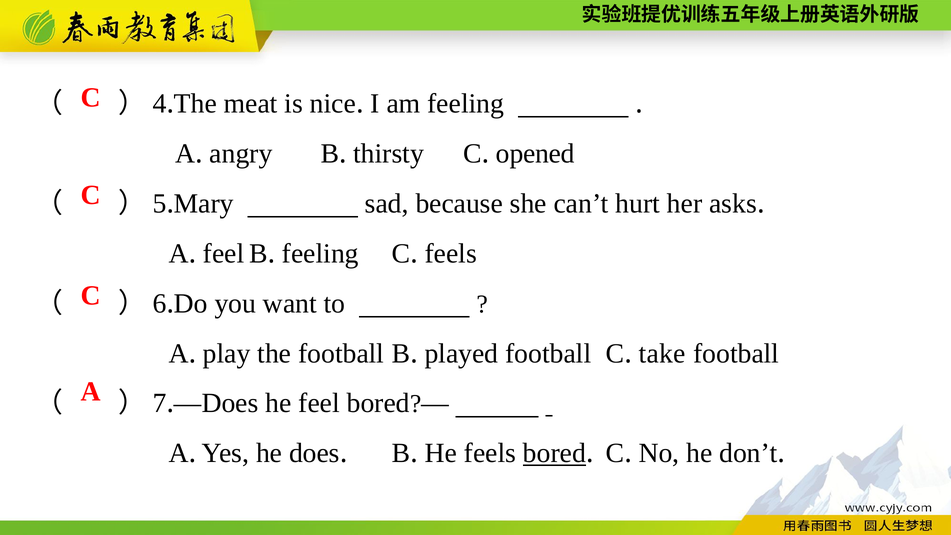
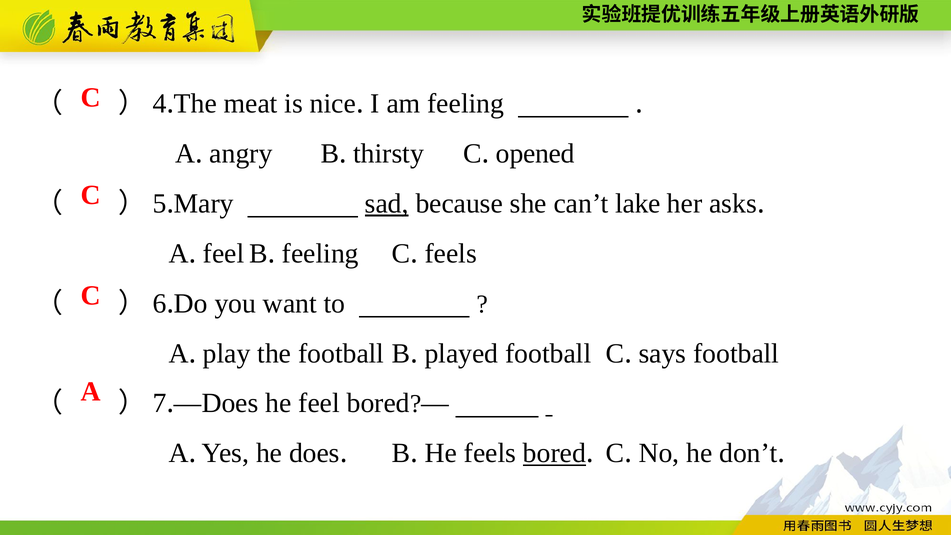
sad underline: none -> present
hurt: hurt -> lake
take: take -> says
